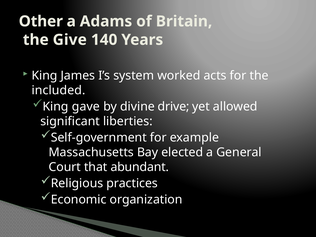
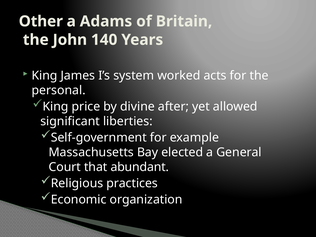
Give: Give -> John
included: included -> personal
gave: gave -> price
drive: drive -> after
